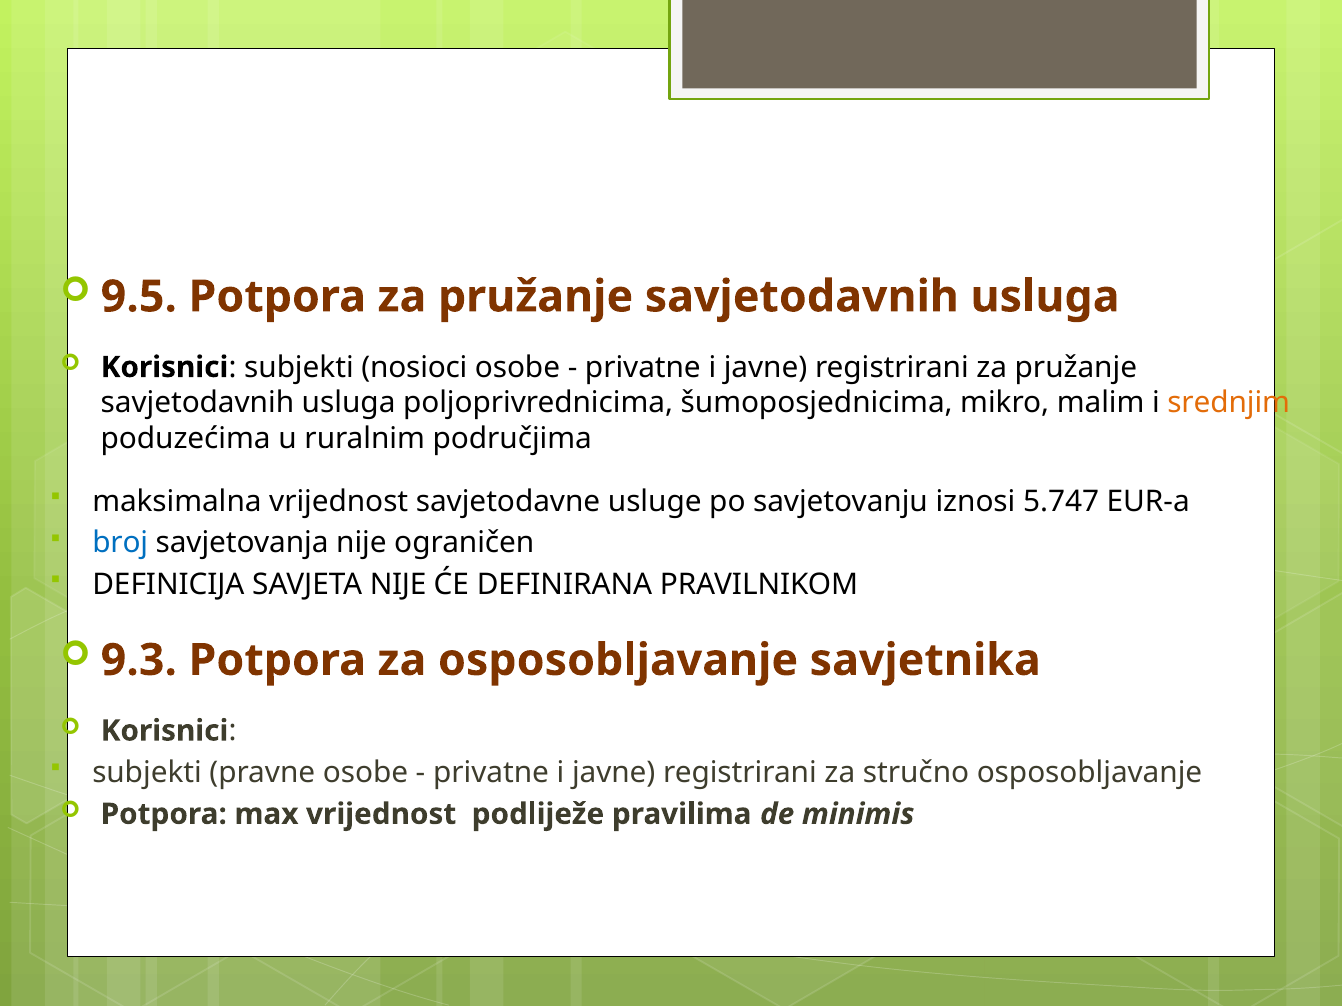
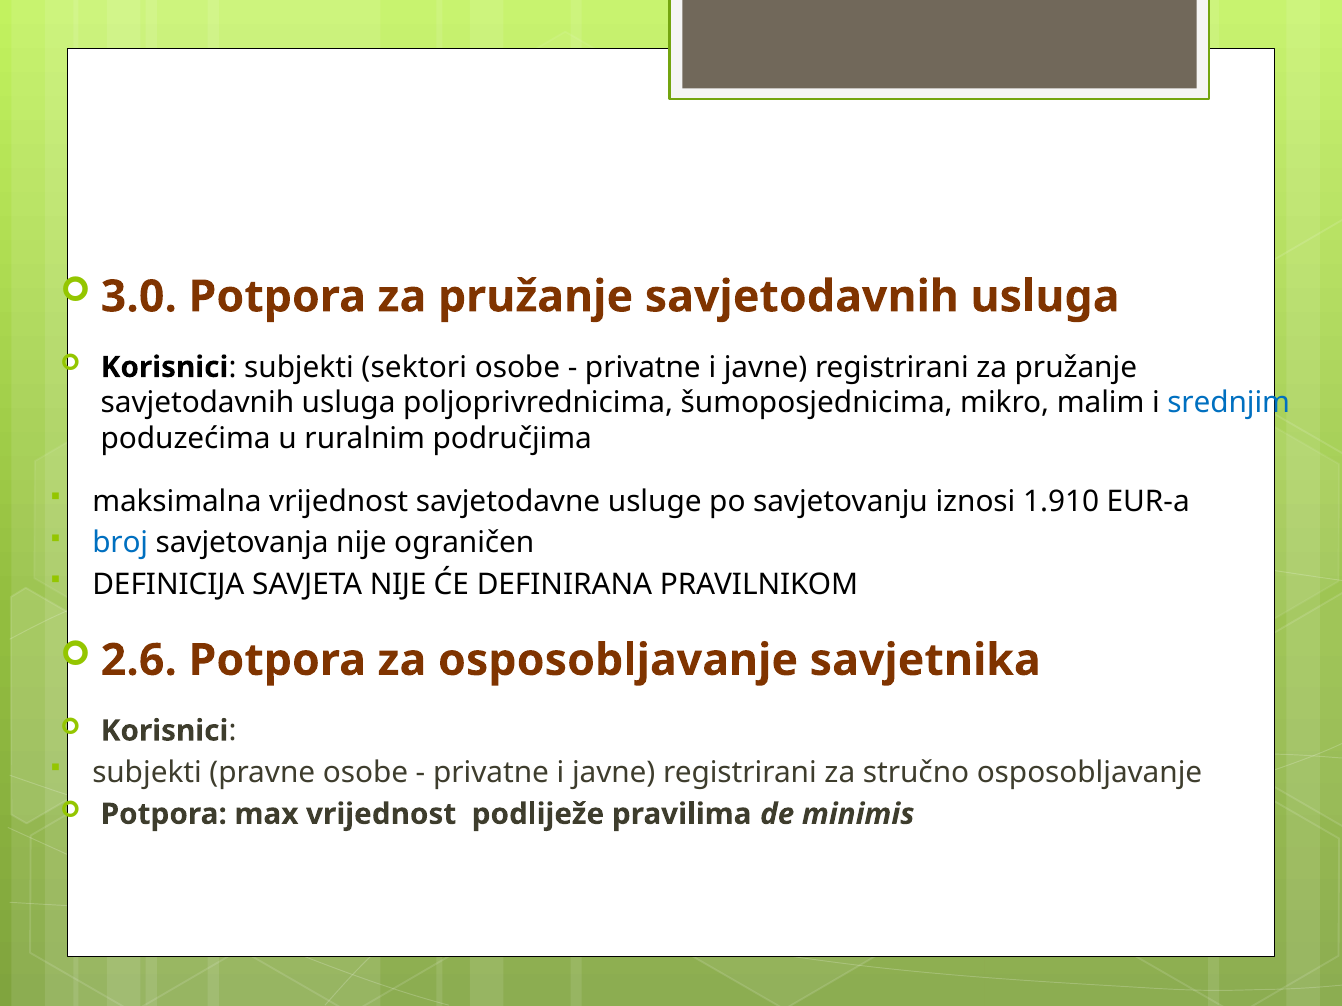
9.5: 9.5 -> 3.0
nosioci: nosioci -> sektori
srednjim colour: orange -> blue
5.747: 5.747 -> 1.910
9.3: 9.3 -> 2.6
